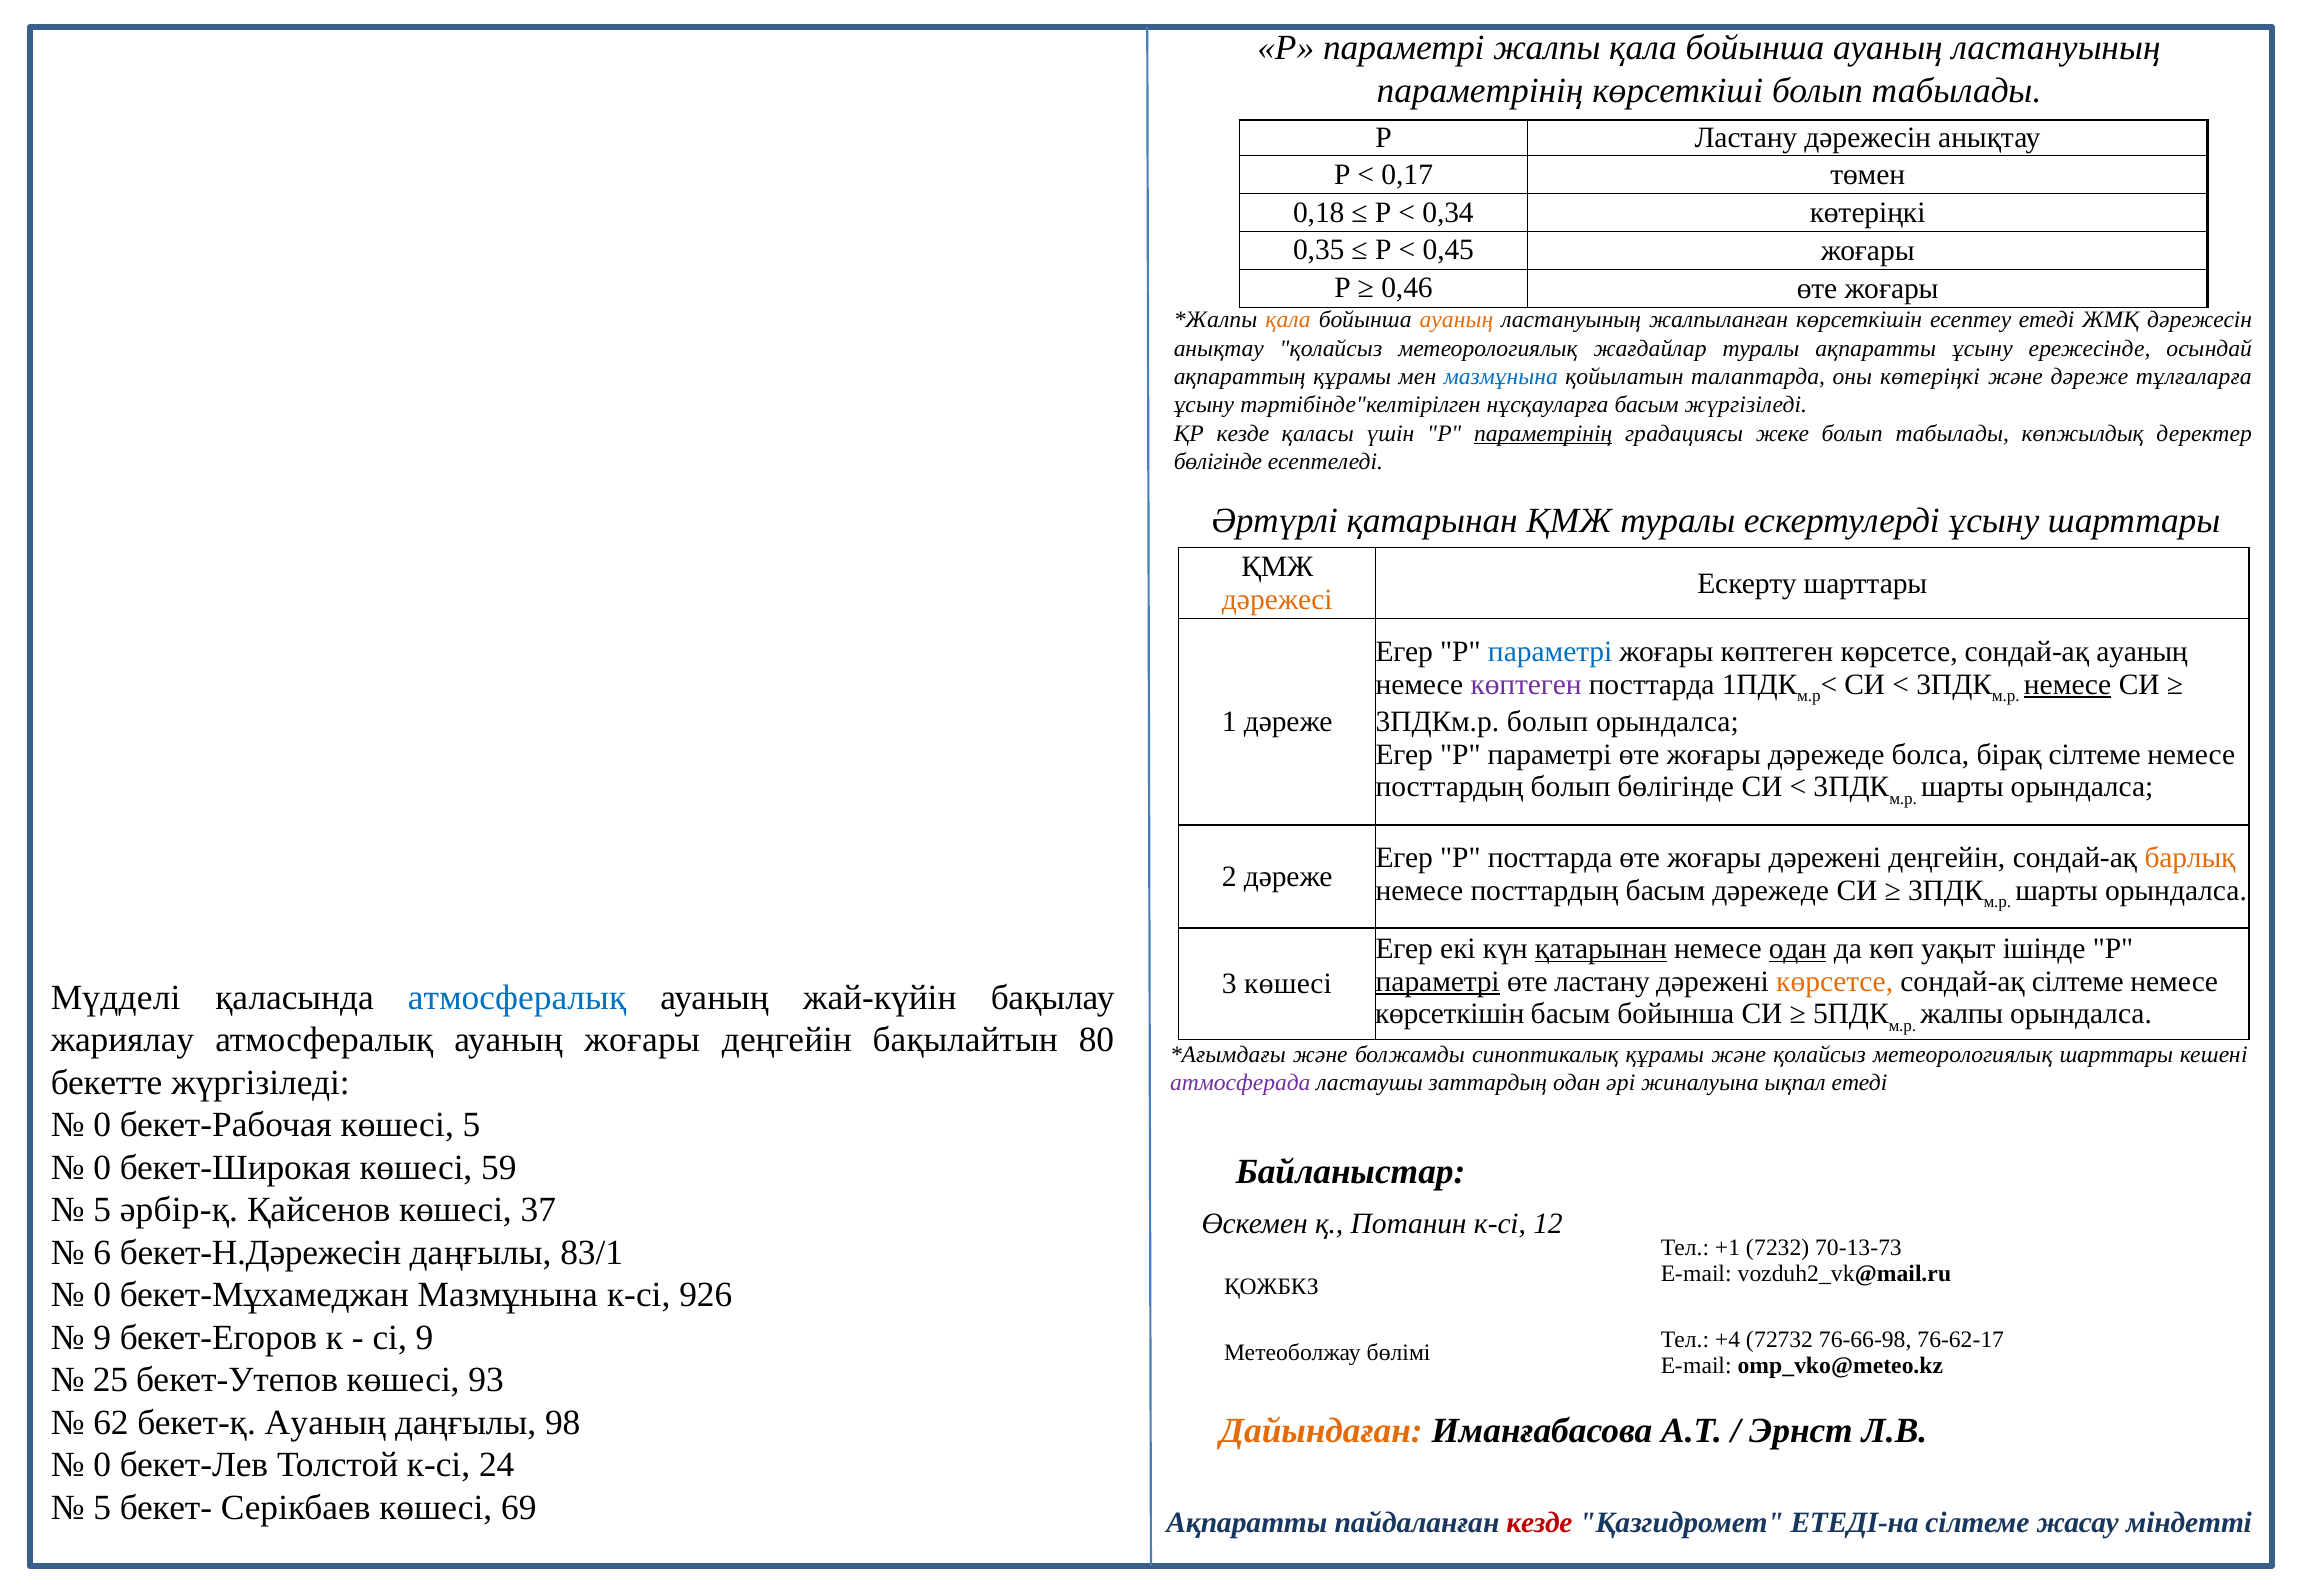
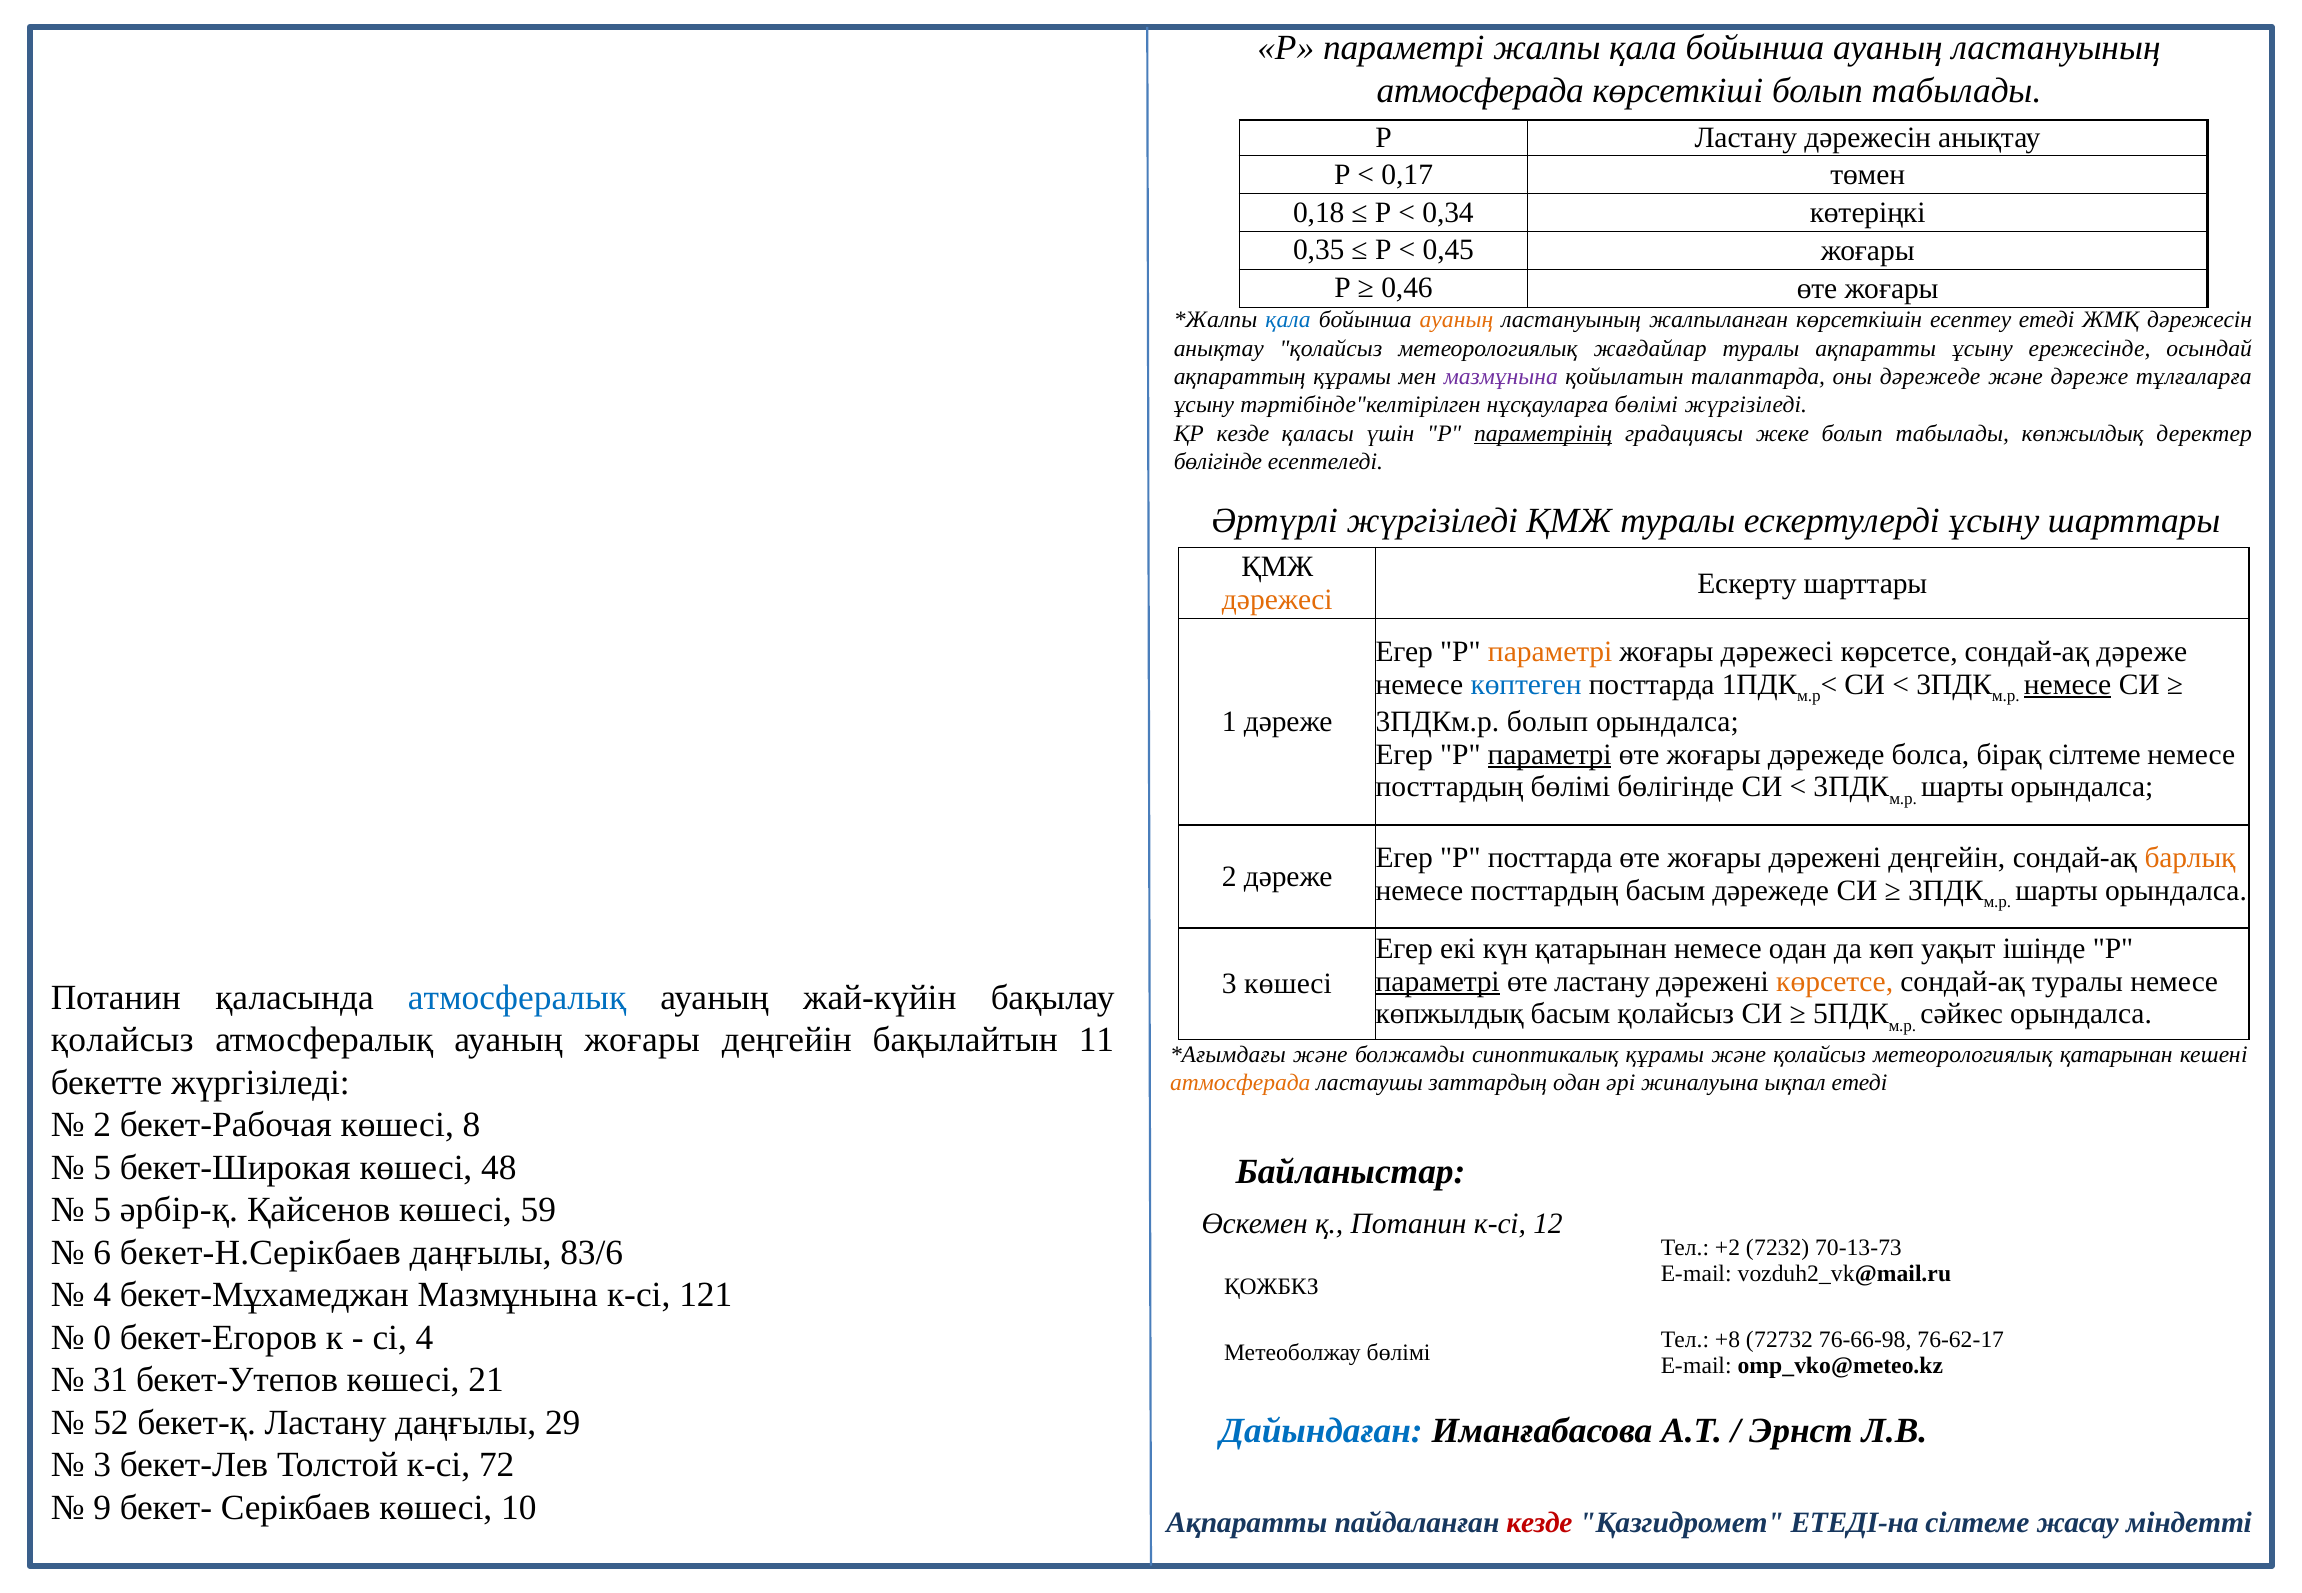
параметрінің at (1480, 91): параметрінің -> атмосферада
қала at (1288, 320) colour: orange -> blue
мазмұнына at (1501, 377) colour: blue -> purple
оны көтеріңкі: көтеріңкі -> дәрежеде
нұсқауларға басым: басым -> бөлімі
Әртүрлі қатарынан: қатарынан -> жүргізіледі
параметрі at (1550, 652) colour: blue -> orange
жоғары көптеген: көптеген -> дәрежесі
сондай-ақ ауаның: ауаның -> дәреже
көптеген at (1526, 685) colour: purple -> blue
параметрі at (1550, 755) underline: none -> present
посттардың болып: болып -> бөлімі
қатарынан at (1601, 949) underline: present -> none
одан at (1798, 949) underline: present -> none
сондай-ақ сілтеме: сілтеме -> туралы
Мүдделі at (116, 998): Мүдделі -> Потанин
көрсеткішін at (1450, 1014): көрсеткішін -> көпжылдық
басым бойынша: бойынша -> қолайсыз
жалпы at (1962, 1014): жалпы -> сәйкес
жариялау at (122, 1041): жариялау -> қолайсыз
80: 80 -> 11
метеорологиялық шарттары: шарттары -> қатарынан
атмосферада at (1240, 1083) colour: purple -> orange
0 at (102, 1126): 0 -> 2
көшесі 5: 5 -> 8
0 at (102, 1168): 0 -> 5
59: 59 -> 48
37: 37 -> 59
бекет-Н.Дәрежесін: бекет-Н.Дәрежесін -> бекет-Н.Серікбаев
83/1: 83/1 -> 83/6
+1: +1 -> +2
0 at (102, 1296): 0 -> 4
926: 926 -> 121
9 at (102, 1338): 9 -> 0
сі 9: 9 -> 4
+4: +4 -> +8
25: 25 -> 31
93: 93 -> 21
62: 62 -> 52
бекет-қ Ауаның: Ауаның -> Ластану
98: 98 -> 29
Дайындаған colour: orange -> blue
0 at (102, 1466): 0 -> 3
24: 24 -> 72
5 at (102, 1508): 5 -> 9
69: 69 -> 10
